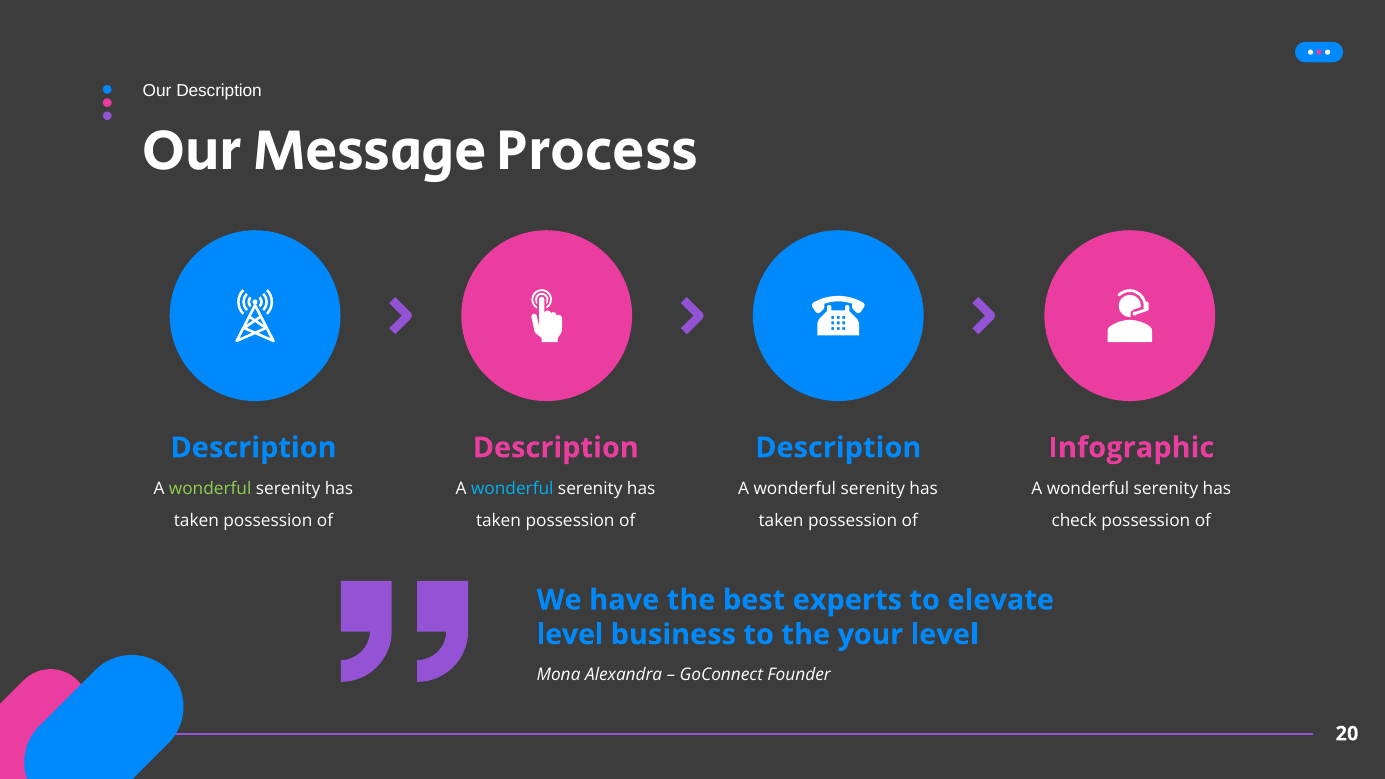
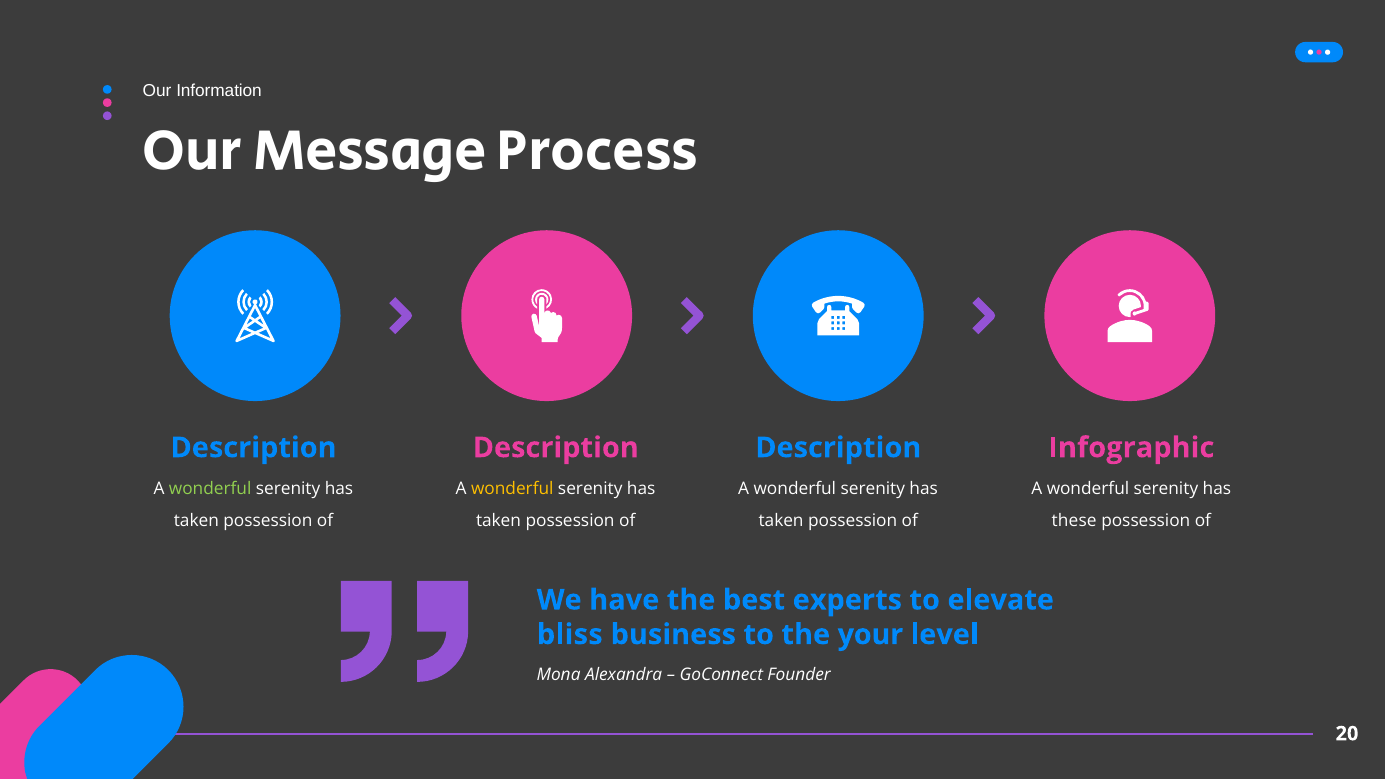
Our Description: Description -> Information
wonderful at (512, 489) colour: light blue -> yellow
check: check -> these
level at (570, 635): level -> bliss
